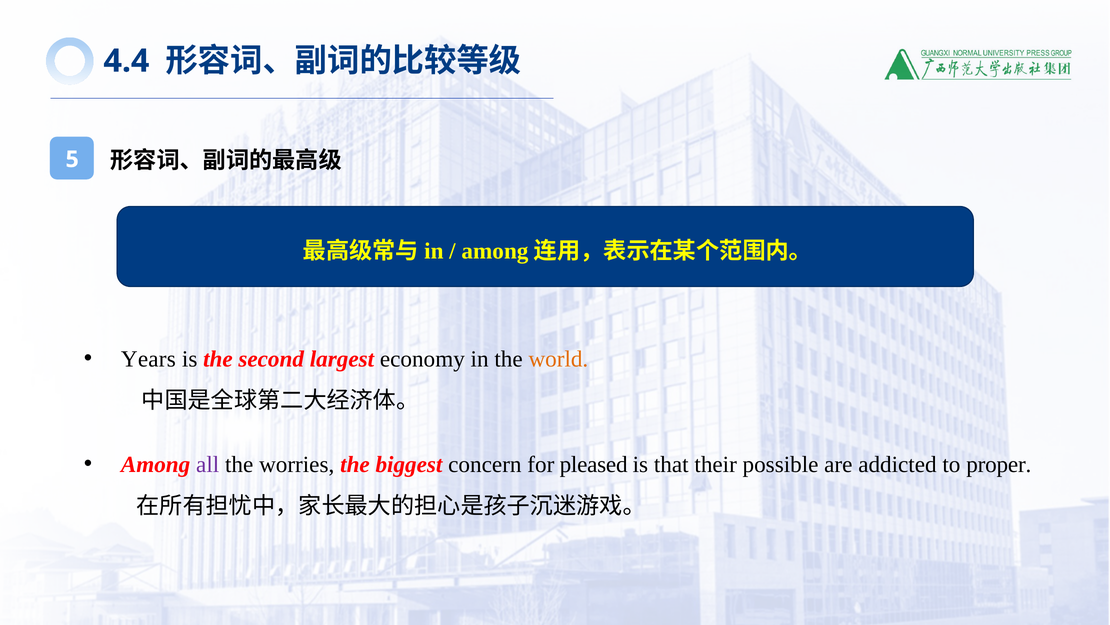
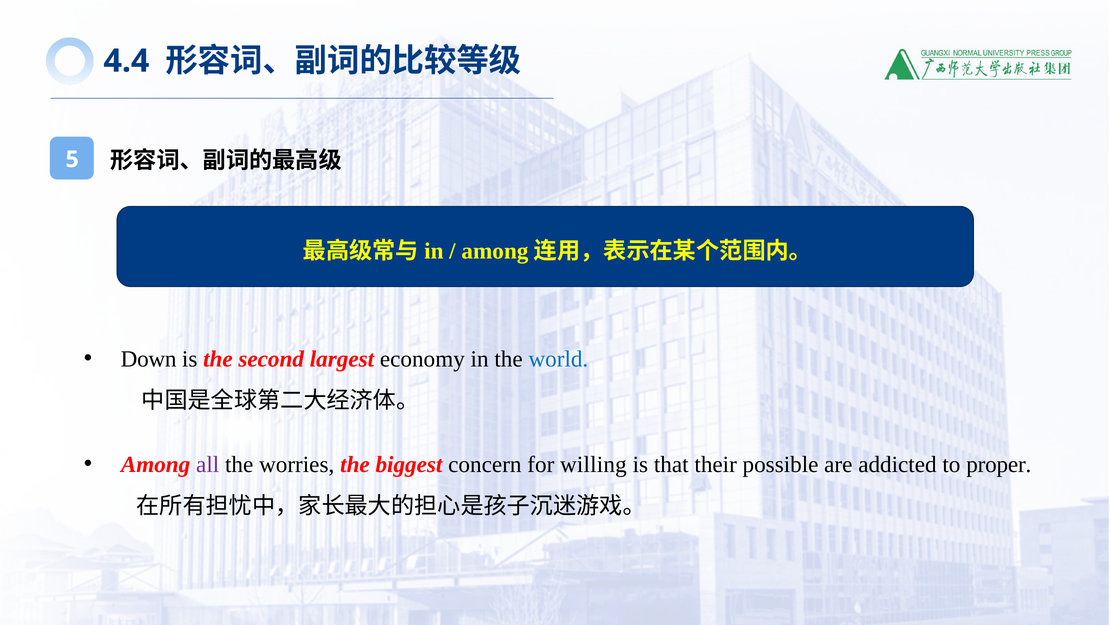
Years: Years -> Down
world colour: orange -> blue
pleased: pleased -> willing
